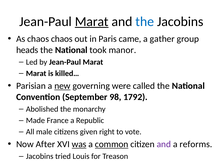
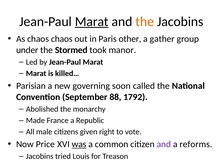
the at (145, 22) colour: blue -> orange
came: came -> other
heads: heads -> under
National at (71, 50): National -> Stormed
new underline: present -> none
were: were -> soon
98: 98 -> 88
After: After -> Price
common underline: present -> none
